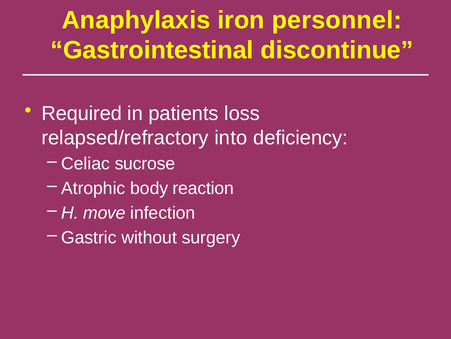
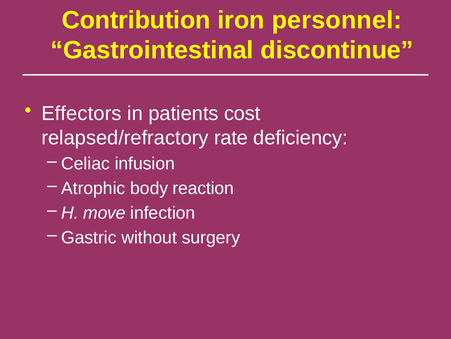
Anaphylaxis: Anaphylaxis -> Contribution
Required: Required -> Effectors
loss: loss -> cost
into: into -> rate
sucrose: sucrose -> infusion
